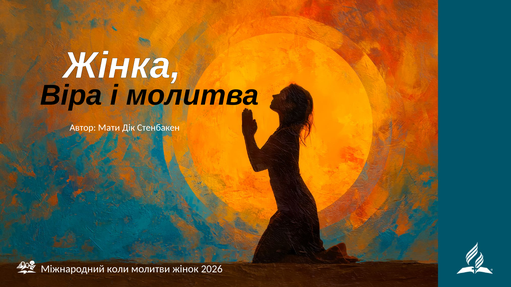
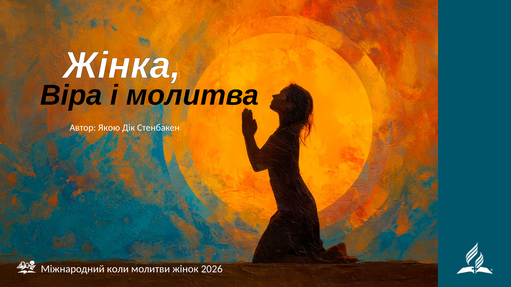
Мати: Мати -> Якою
